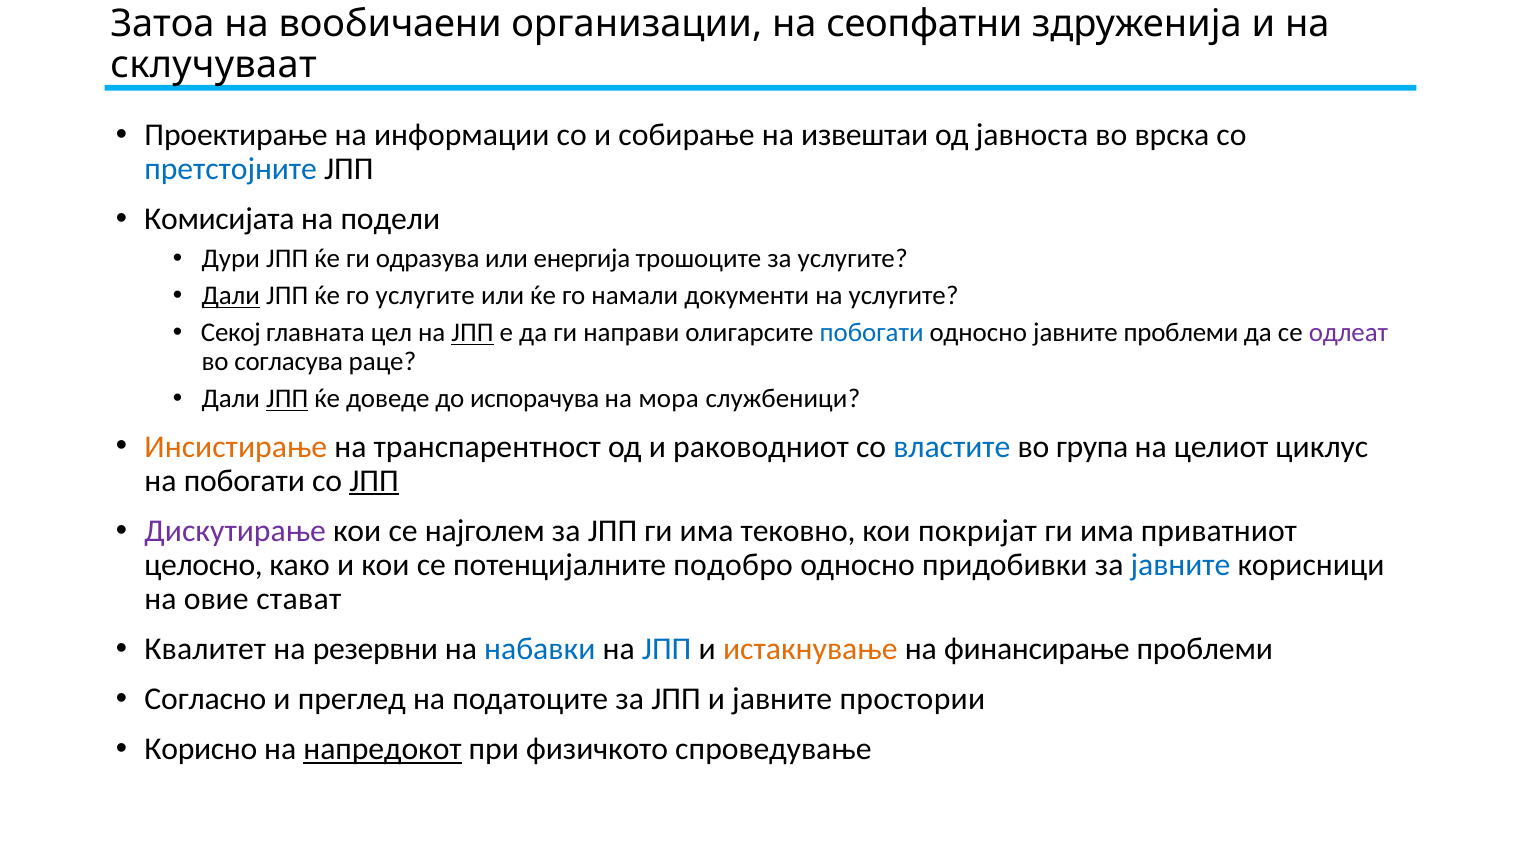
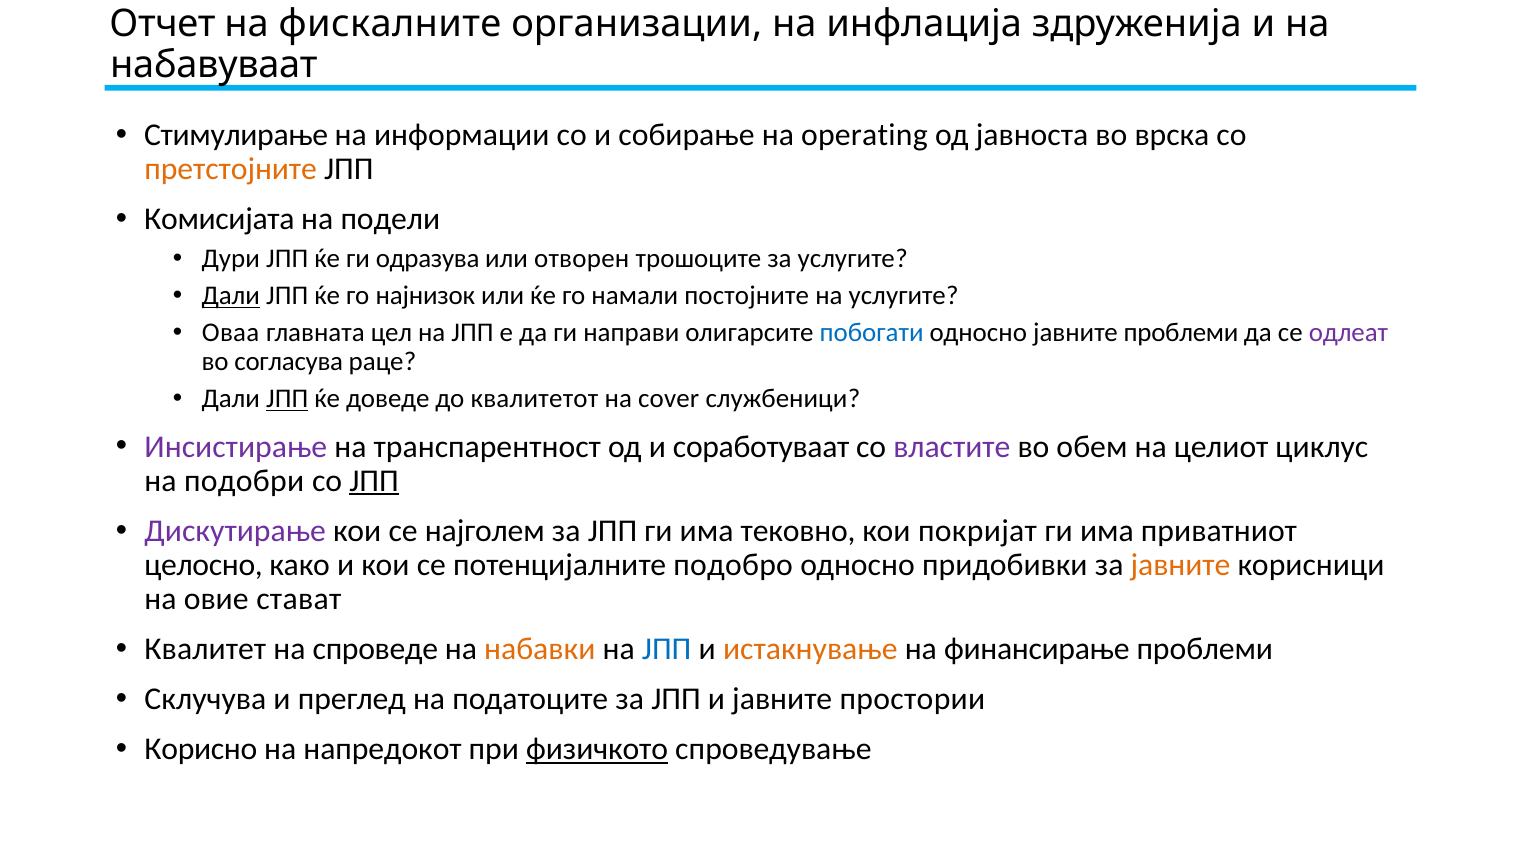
Затоа: Затоа -> Отчет
вообичаени: вообичаени -> фискалните
сеопфатни: сеопфатни -> инфлација
склучуваат: склучуваат -> набавуваат
Проектирање: Проектирање -> Стимулирање
извештаи: извештаи -> operating
претстојните colour: blue -> orange
енергија: енергија -> отворен
го услугите: услугите -> најнизок
документи: документи -> постојните
Секој: Секој -> Оваа
ЈПП at (473, 333) underline: present -> none
испорачува: испорачува -> квалитетот
мора: мора -> cover
Инсистирање colour: orange -> purple
раководниот: раководниот -> соработуваат
властите colour: blue -> purple
група: група -> обем
на побогати: побогати -> подобри
јавните at (1181, 565) colour: blue -> orange
резервни: резервни -> спроведе
набавки colour: blue -> orange
Согласно: Согласно -> Склучува
напредокот underline: present -> none
физичкото underline: none -> present
